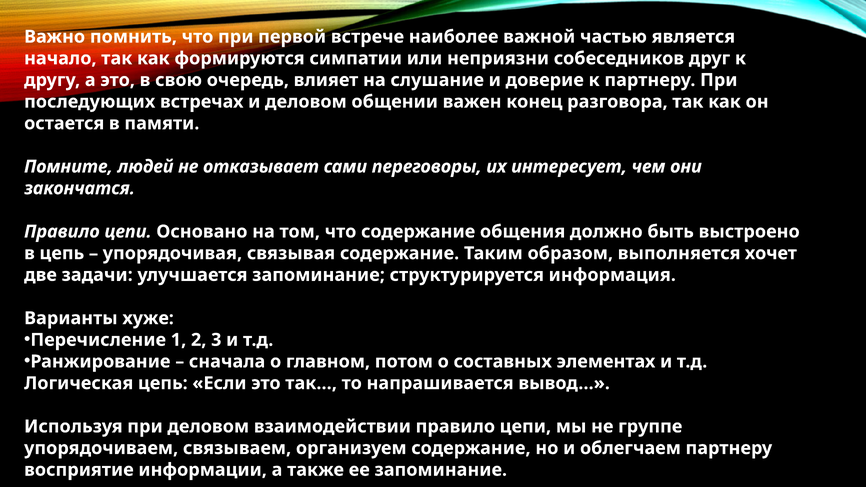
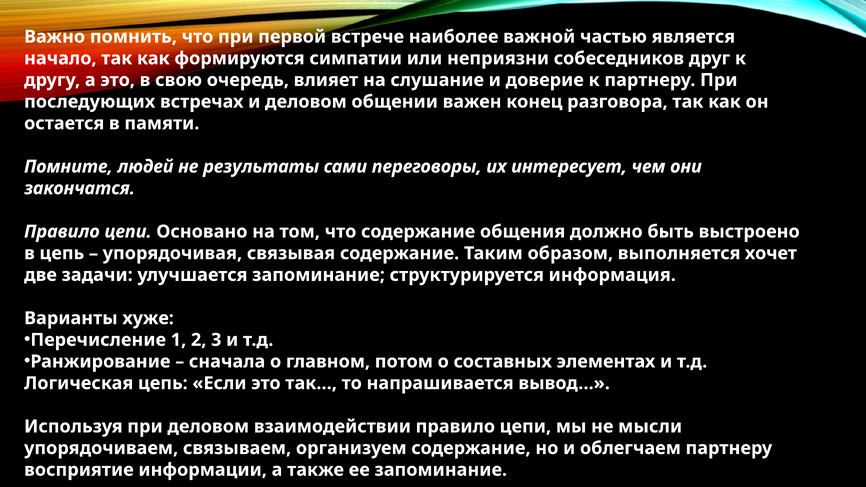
отказывает: отказывает -> результаты
группе: группе -> мысли
